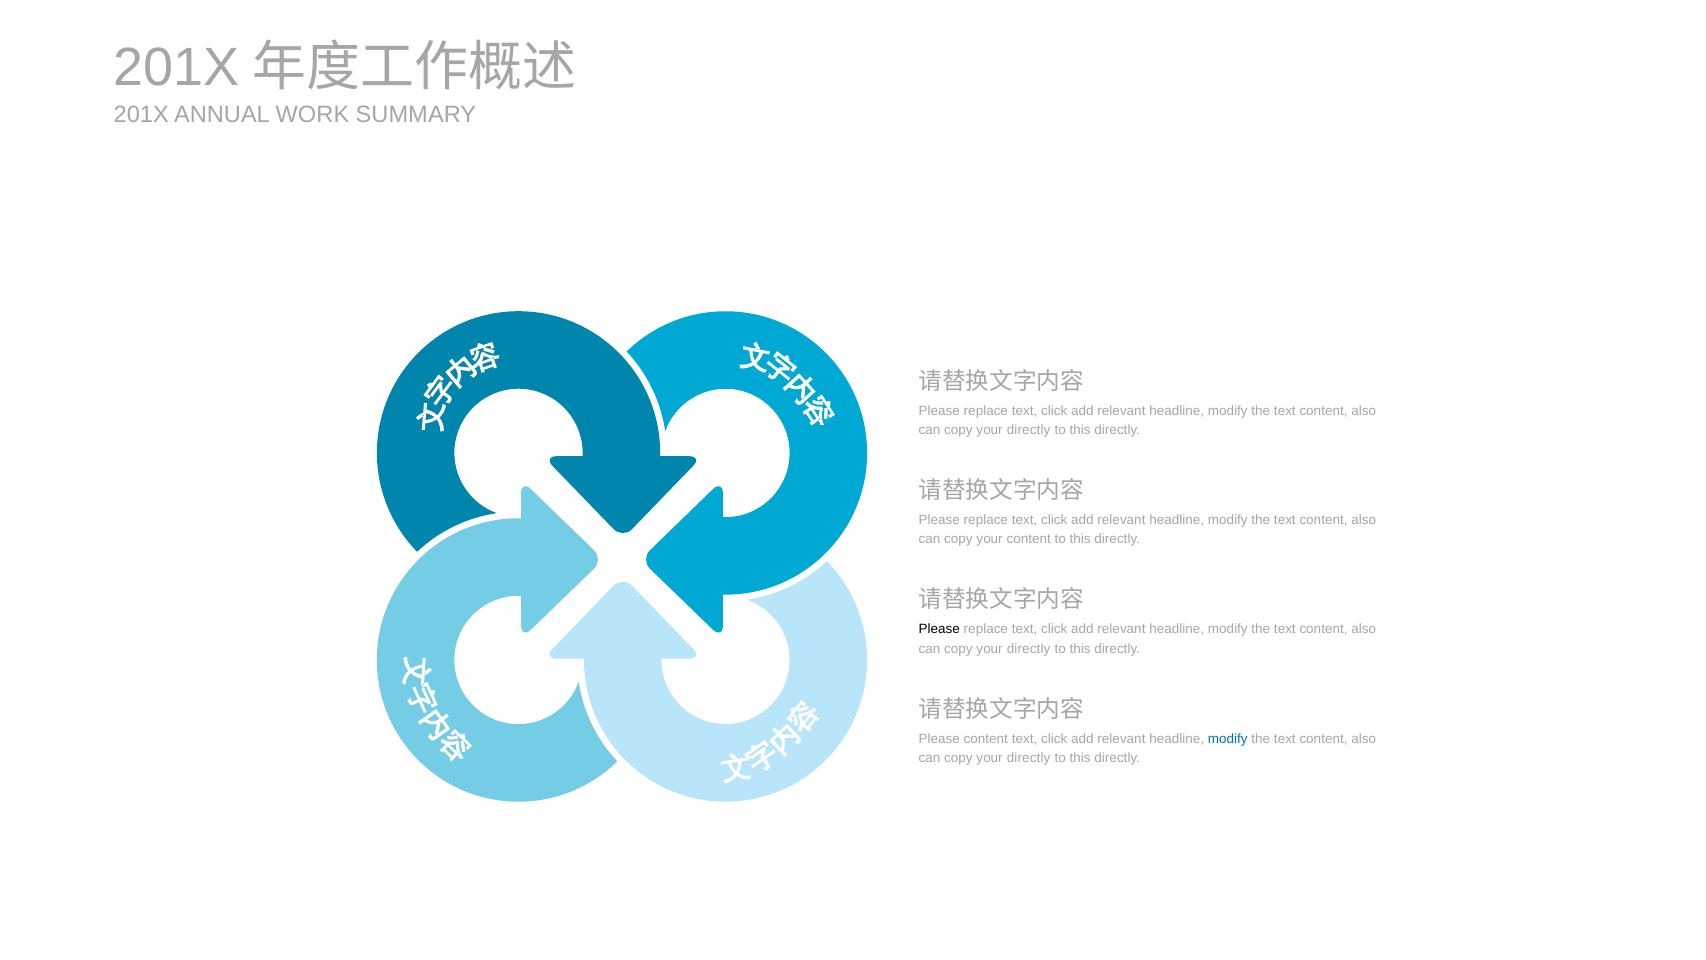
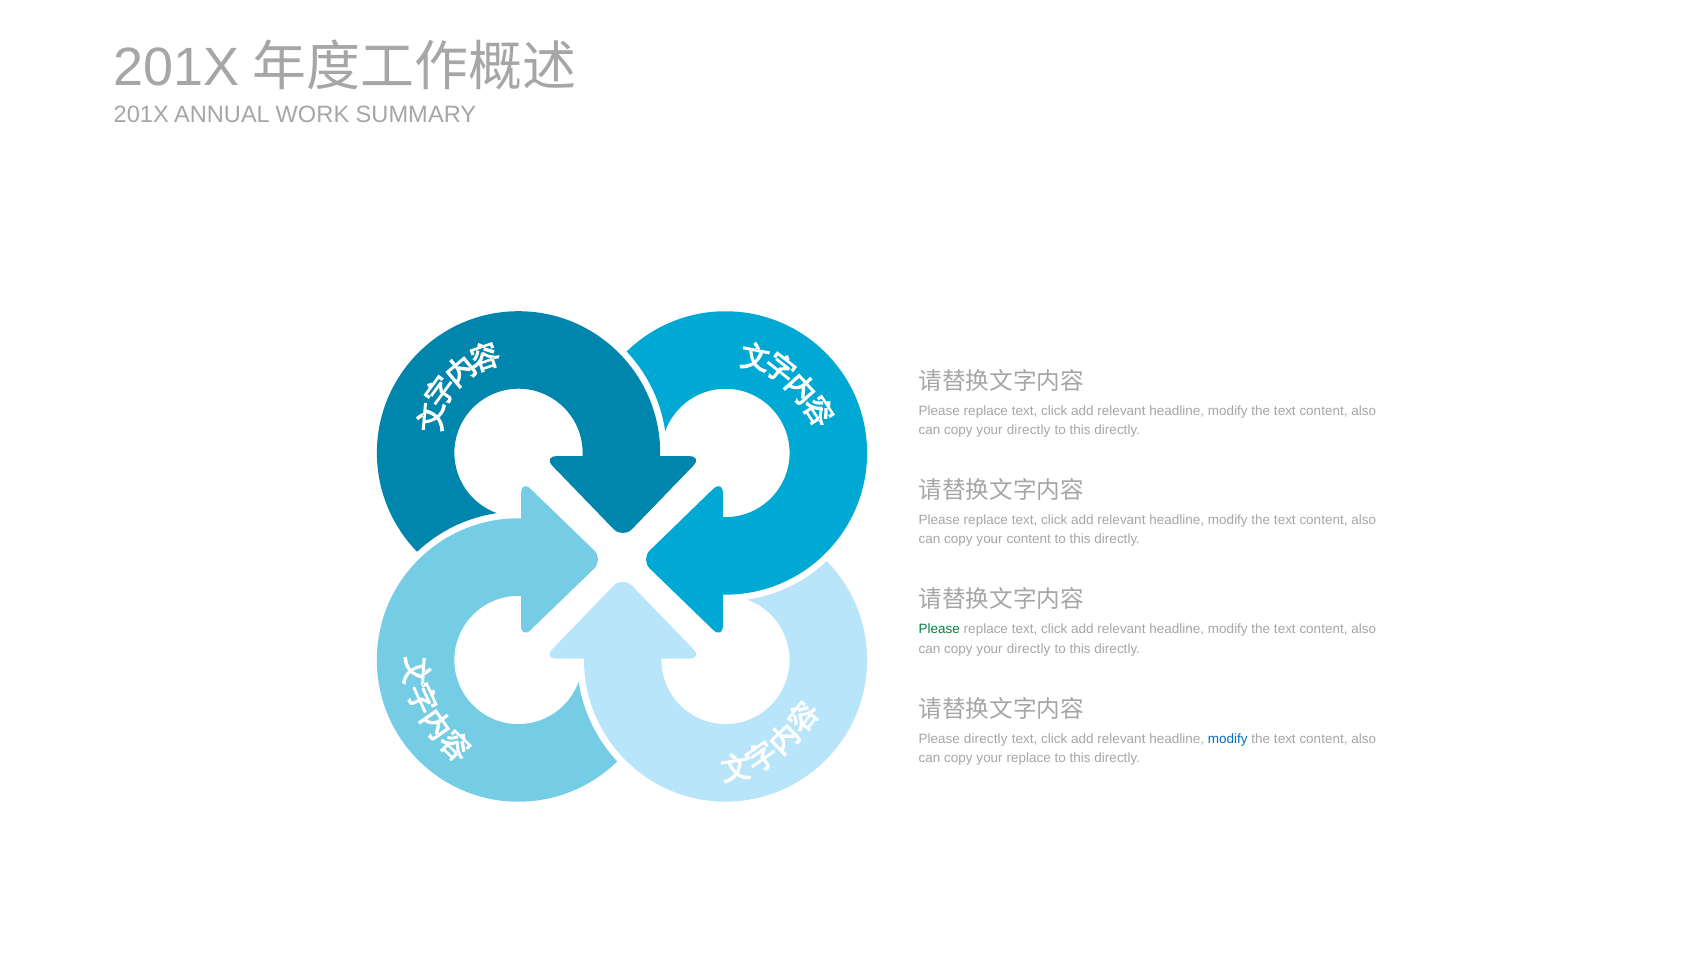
Please at (939, 629) colour: black -> green
Please content: content -> directly
directly at (1029, 758): directly -> replace
